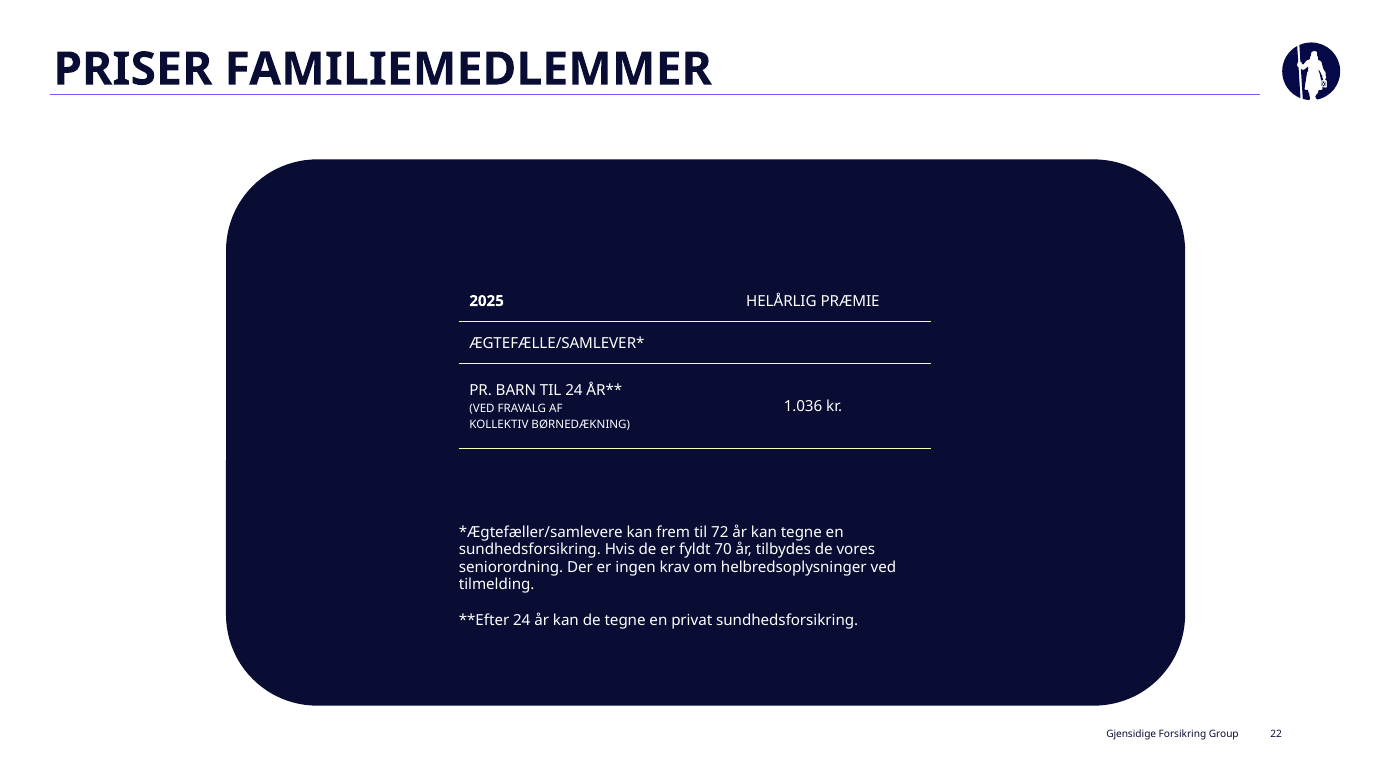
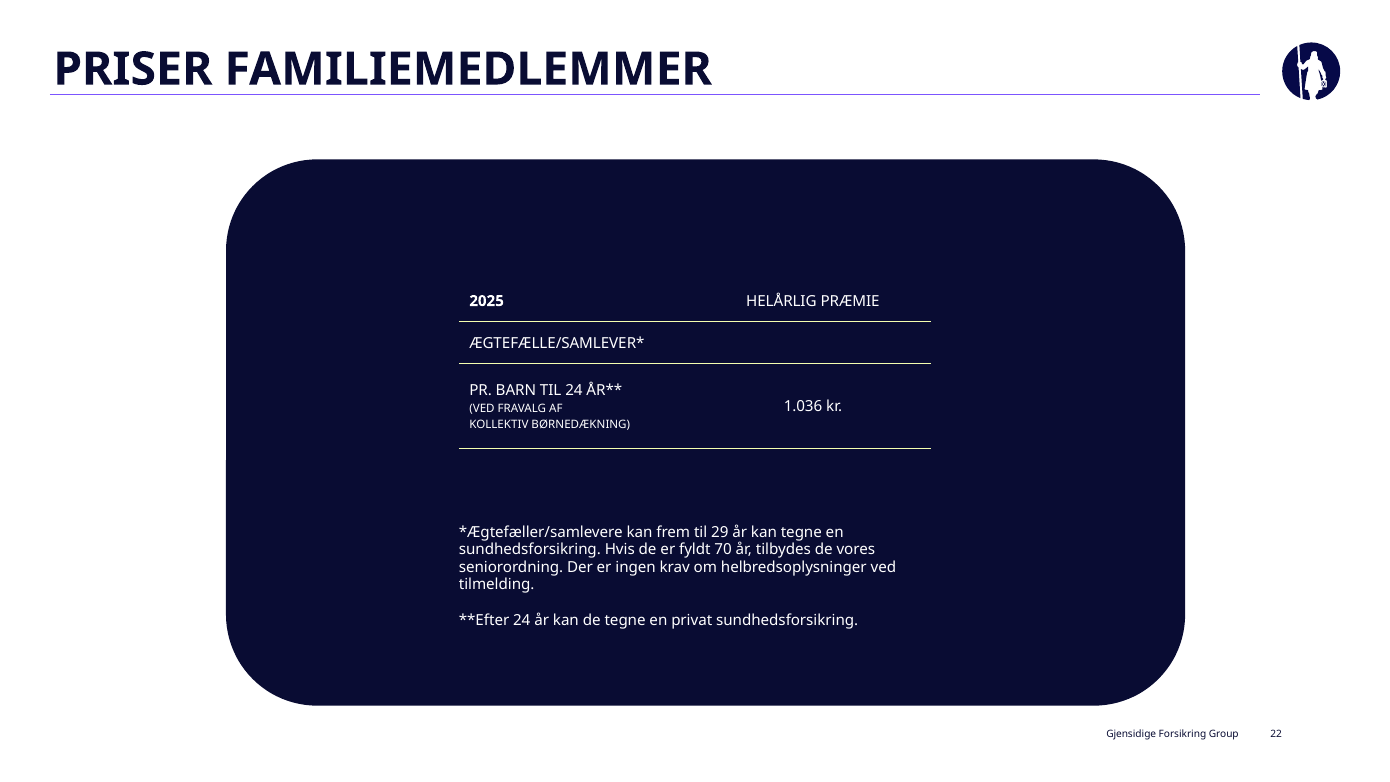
72: 72 -> 29
